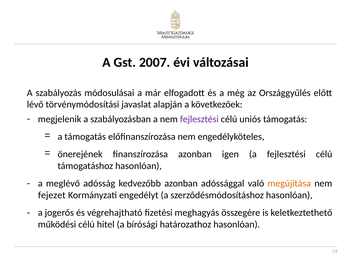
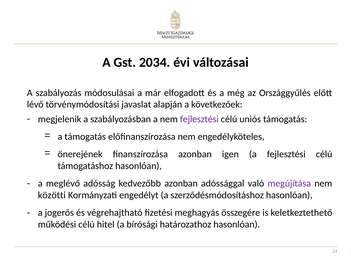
2007: 2007 -> 2034
megújítása colour: orange -> purple
fejezet: fejezet -> közötti
